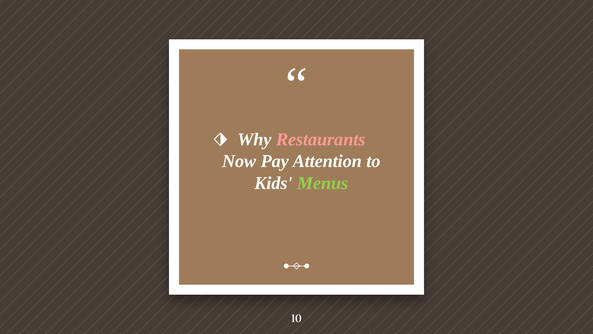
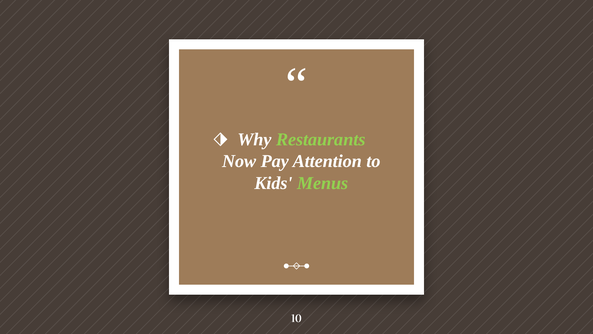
Restaurants colour: pink -> light green
